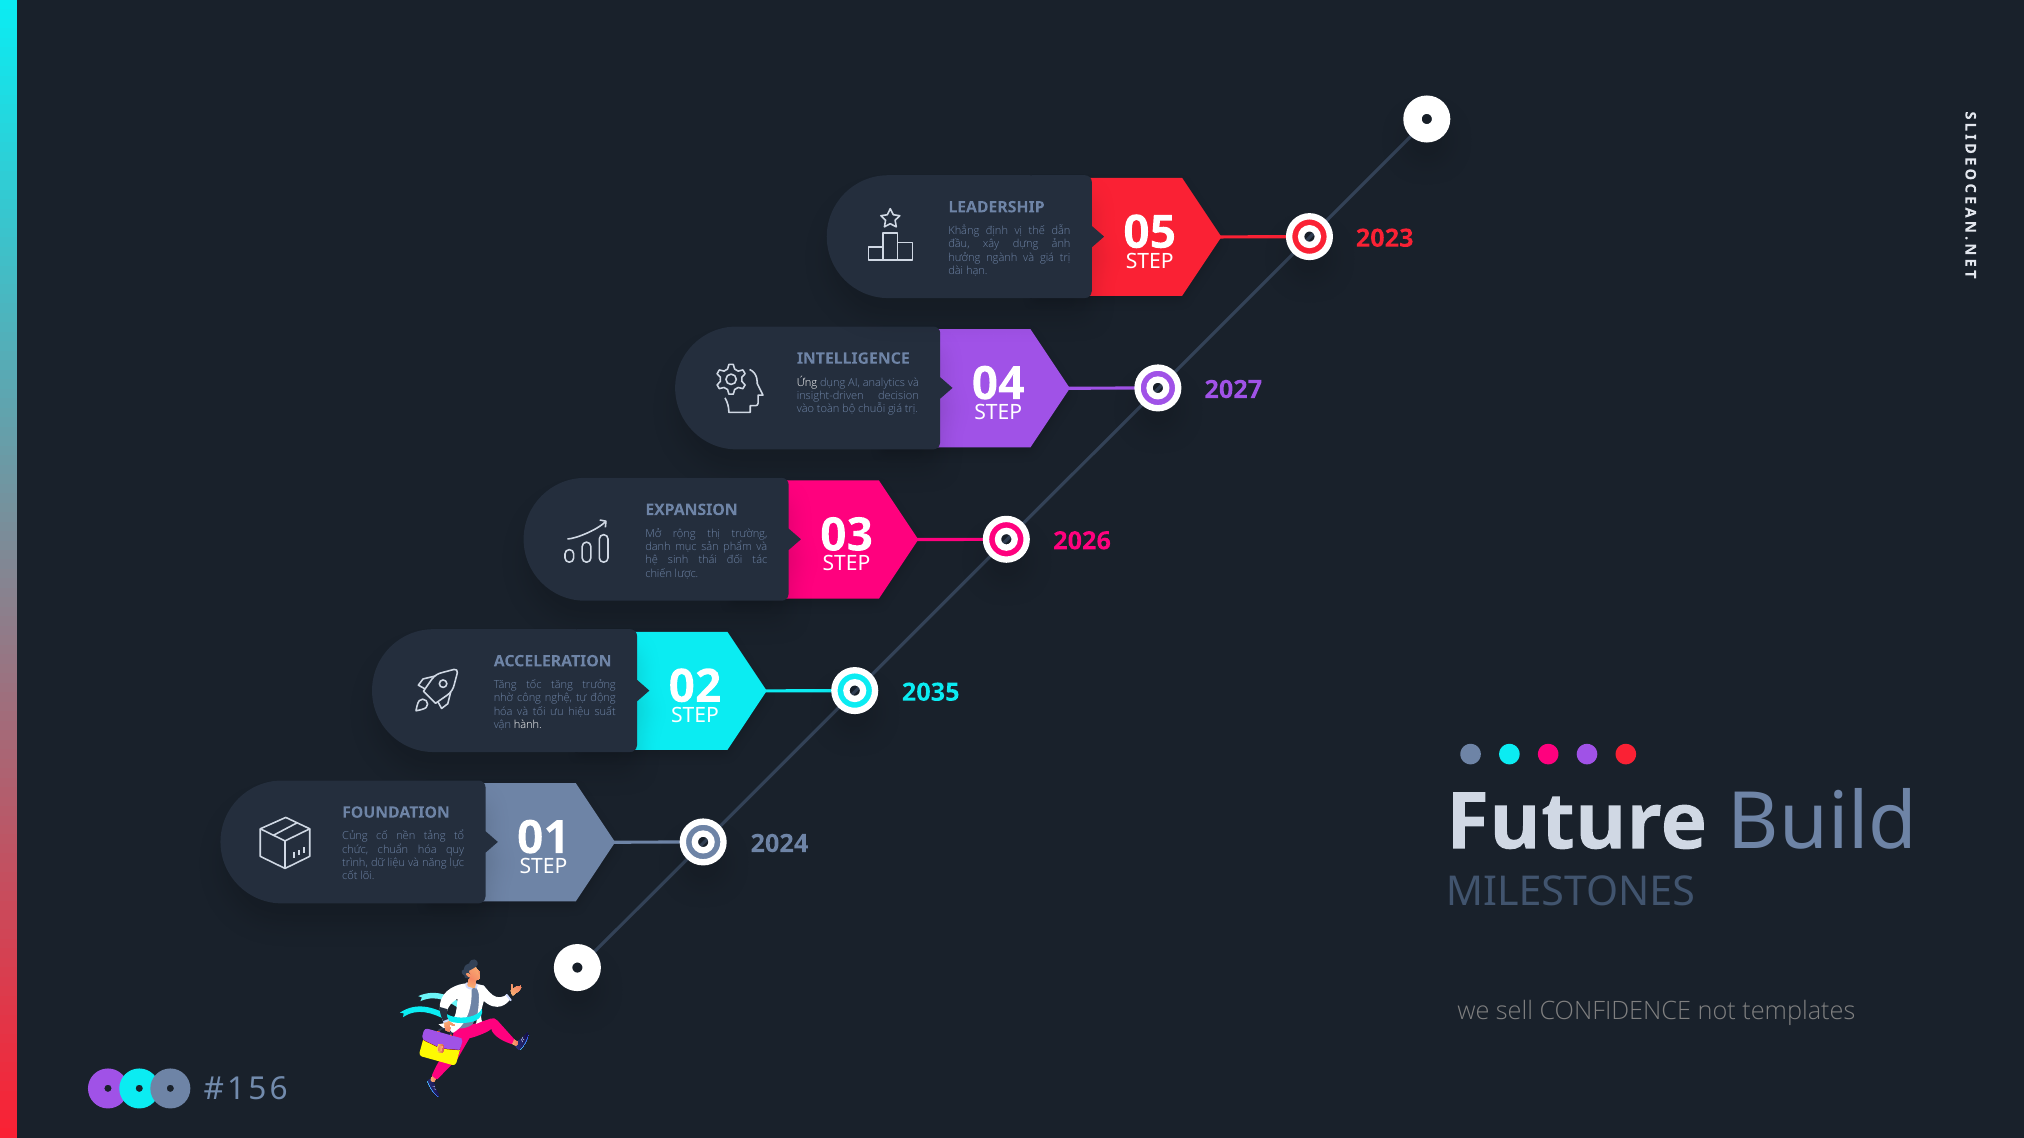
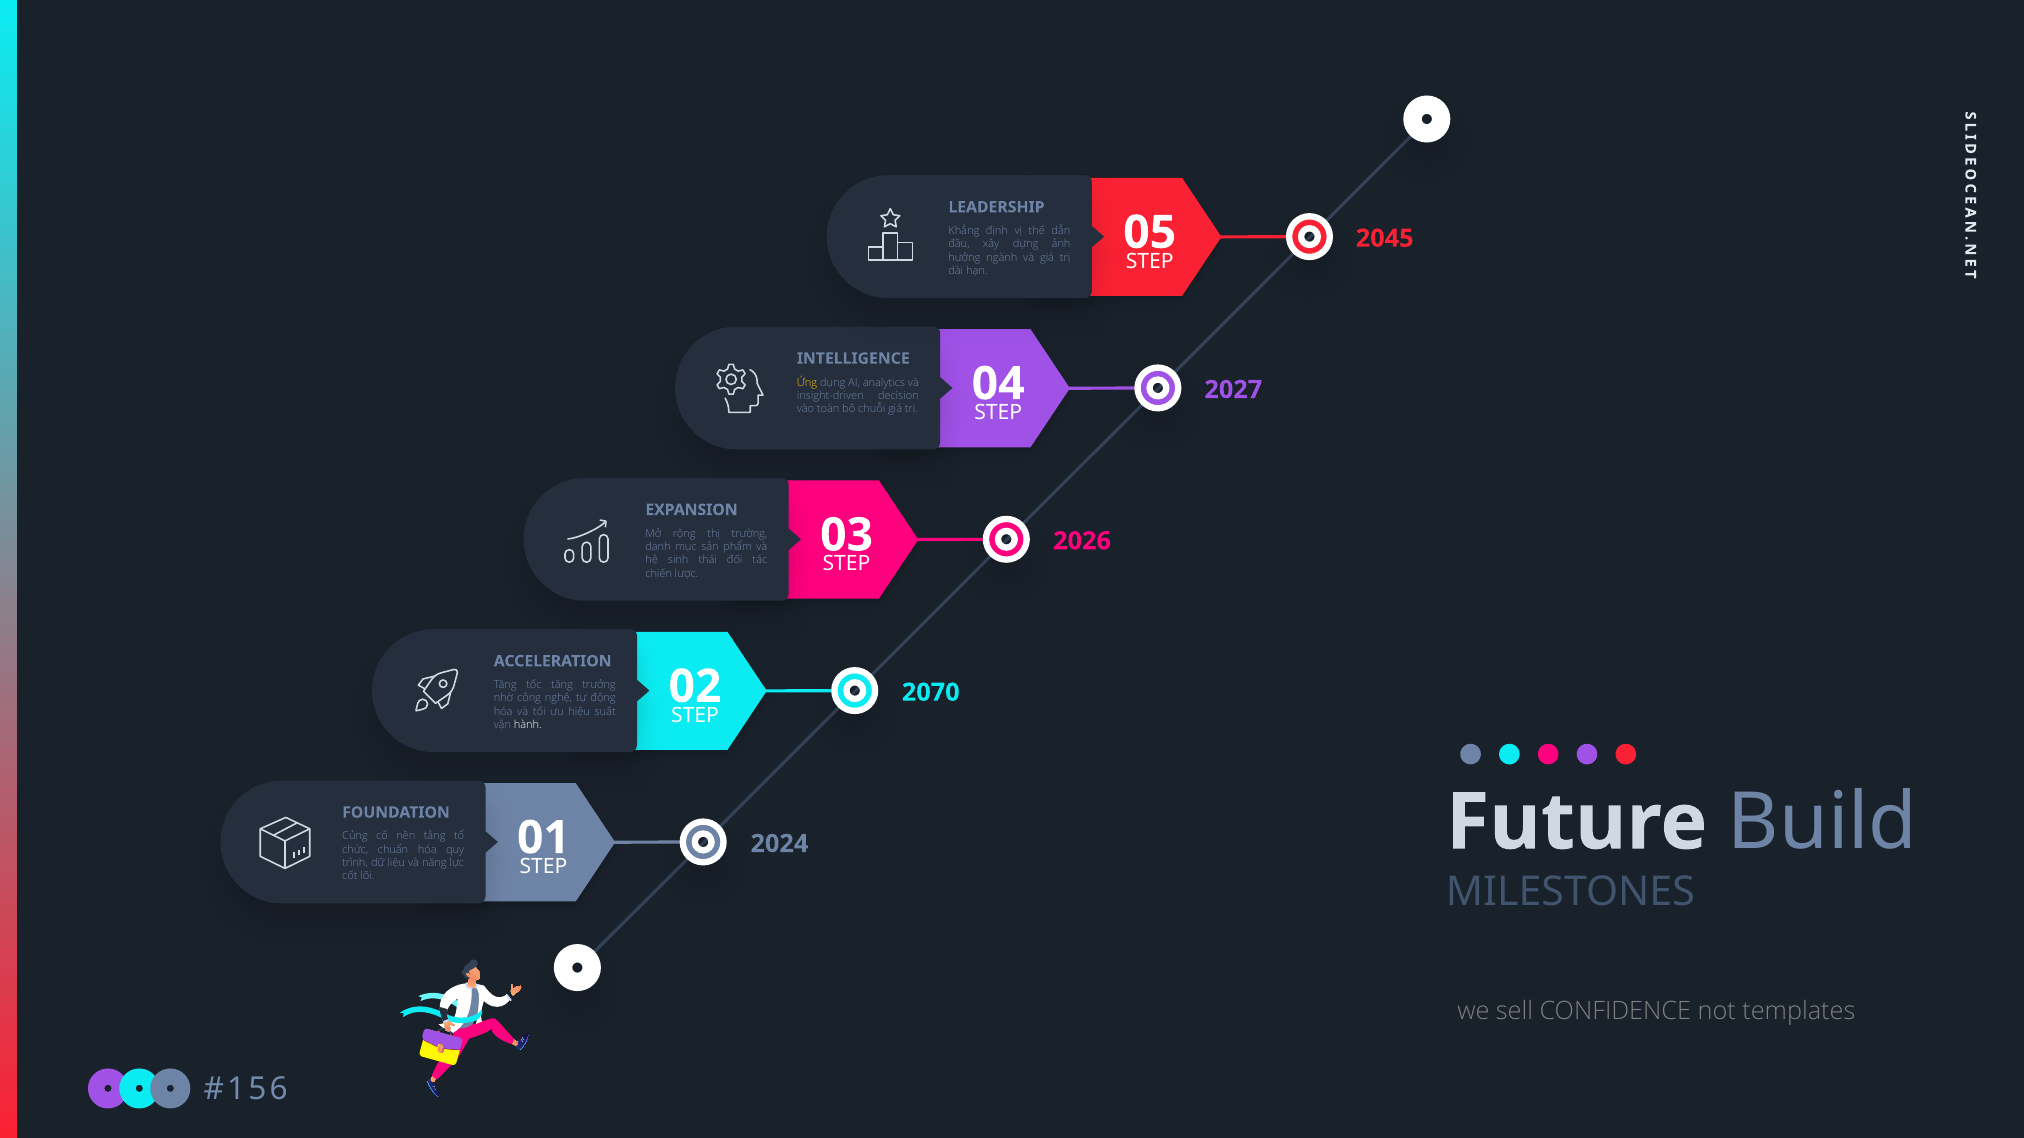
2023: 2023 -> 2045
Ứng colour: white -> yellow
2035: 2035 -> 2070
